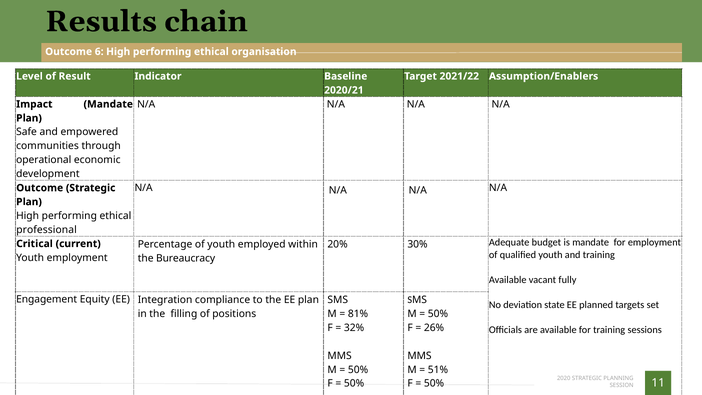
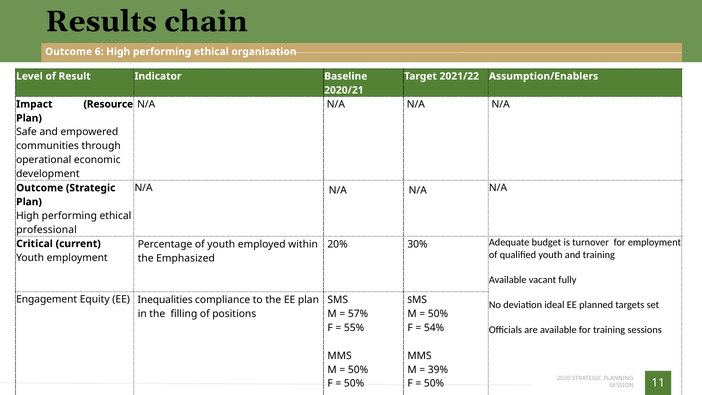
Impact Mandate: Mandate -> Resource
is mandate: mandate -> turnover
Bureaucracy: Bureaucracy -> Emphasized
Integration: Integration -> Inequalities
state: state -> ideal
81%: 81% -> 57%
32%: 32% -> 55%
26%: 26% -> 54%
51%: 51% -> 39%
